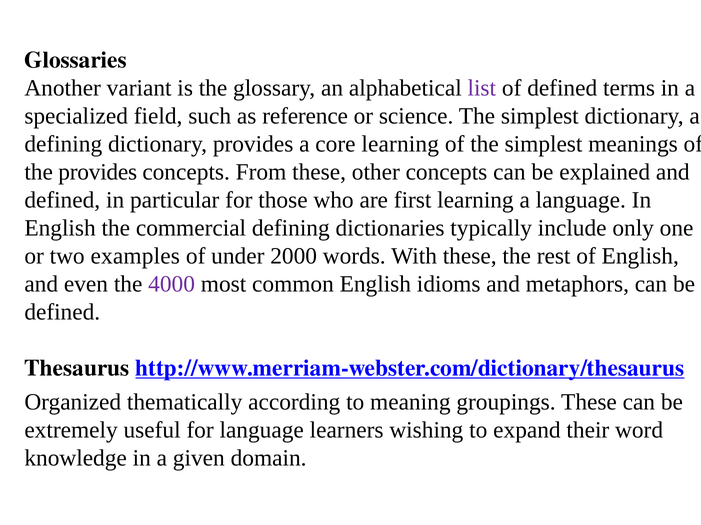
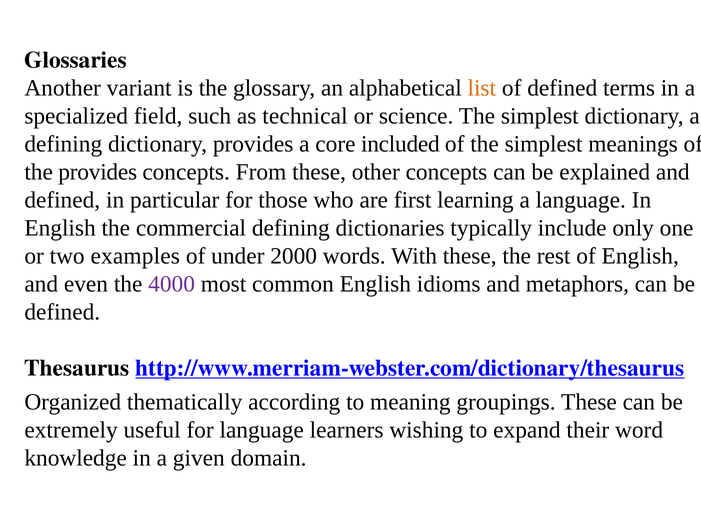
list colour: purple -> orange
reference: reference -> technical
core learning: learning -> included
